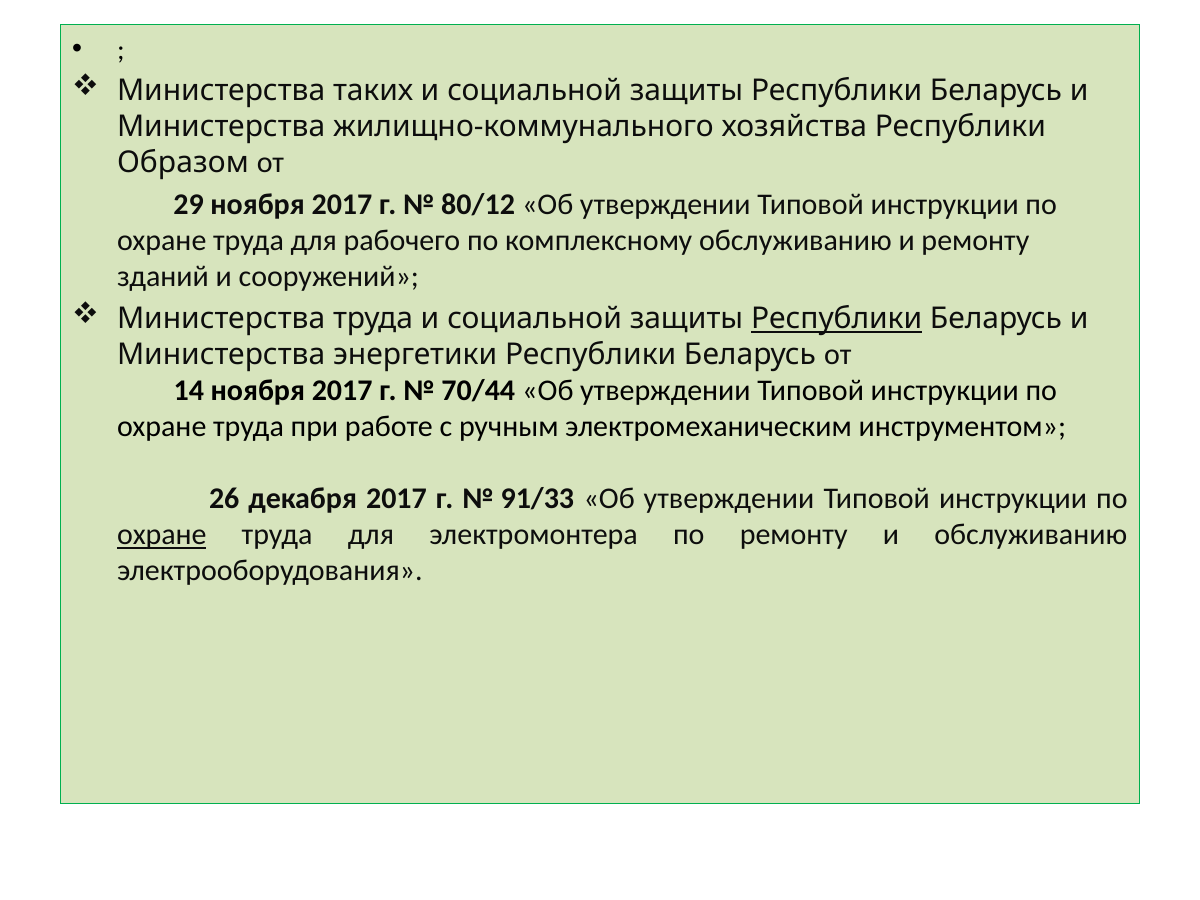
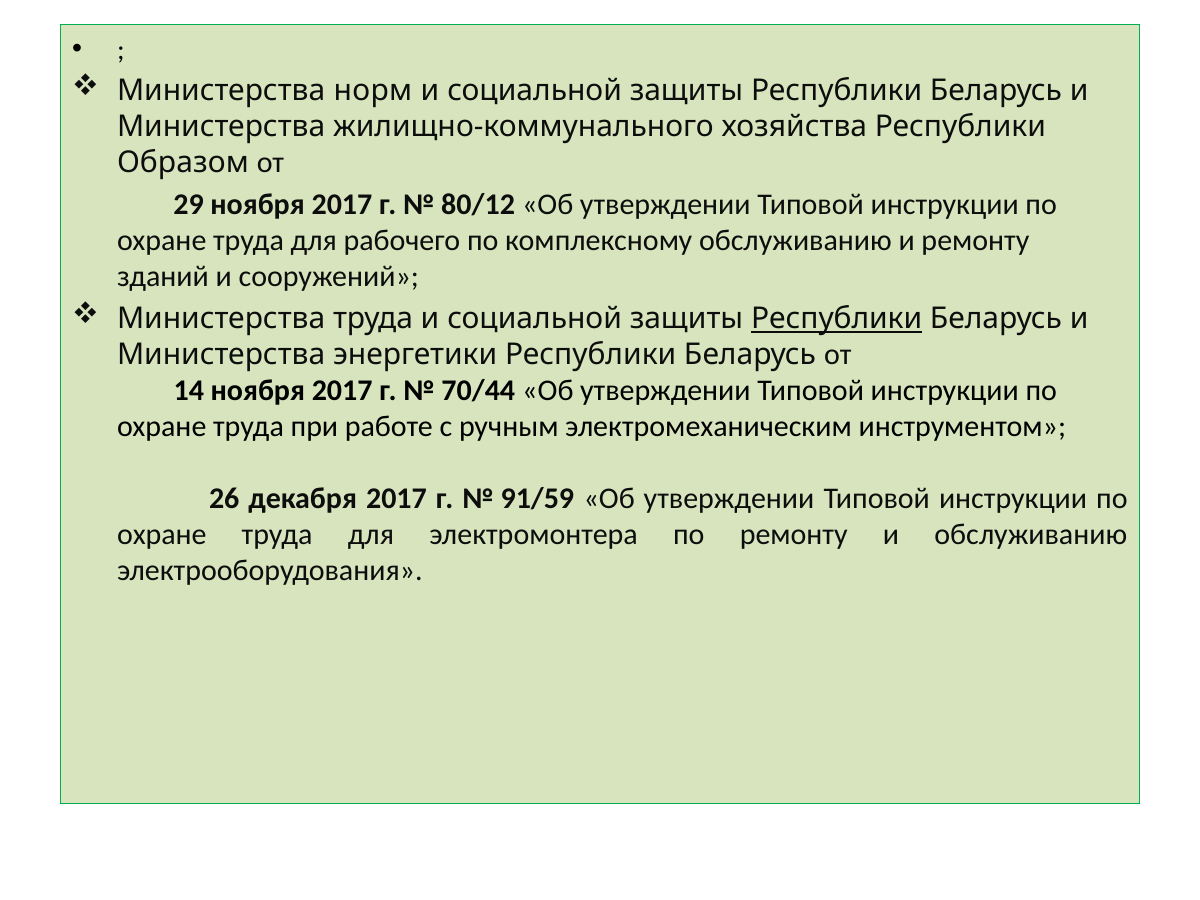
таких: таких -> норм
91/33: 91/33 -> 91/59
охране at (162, 535) underline: present -> none
